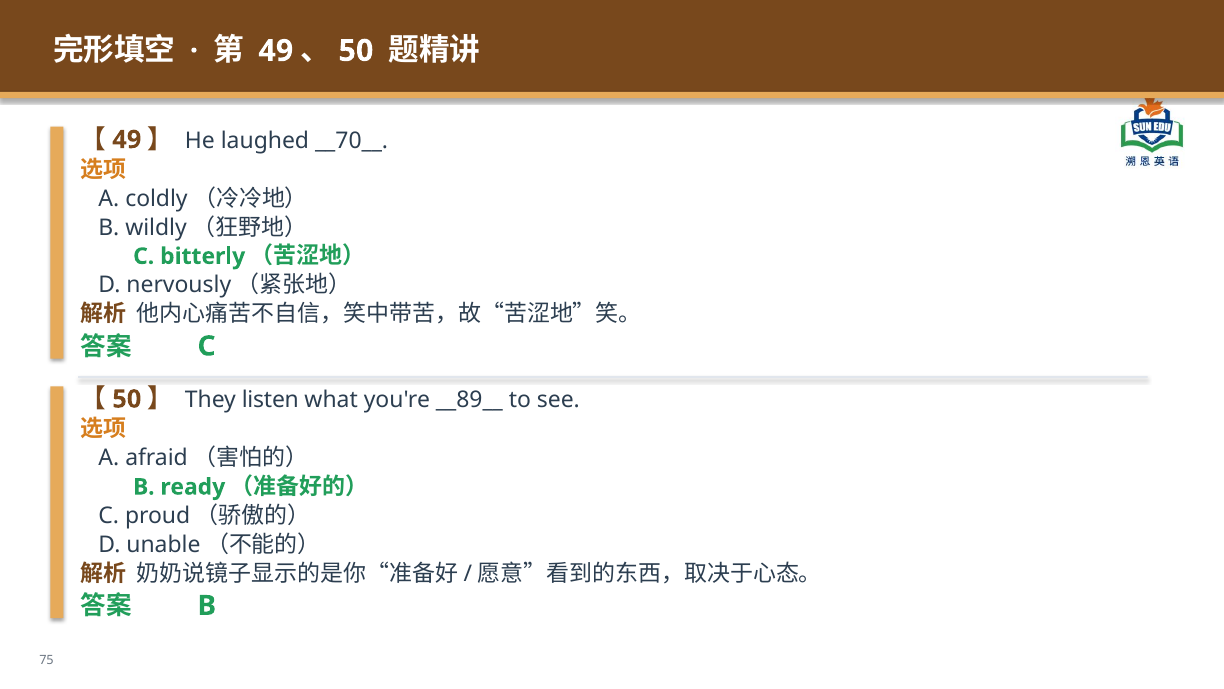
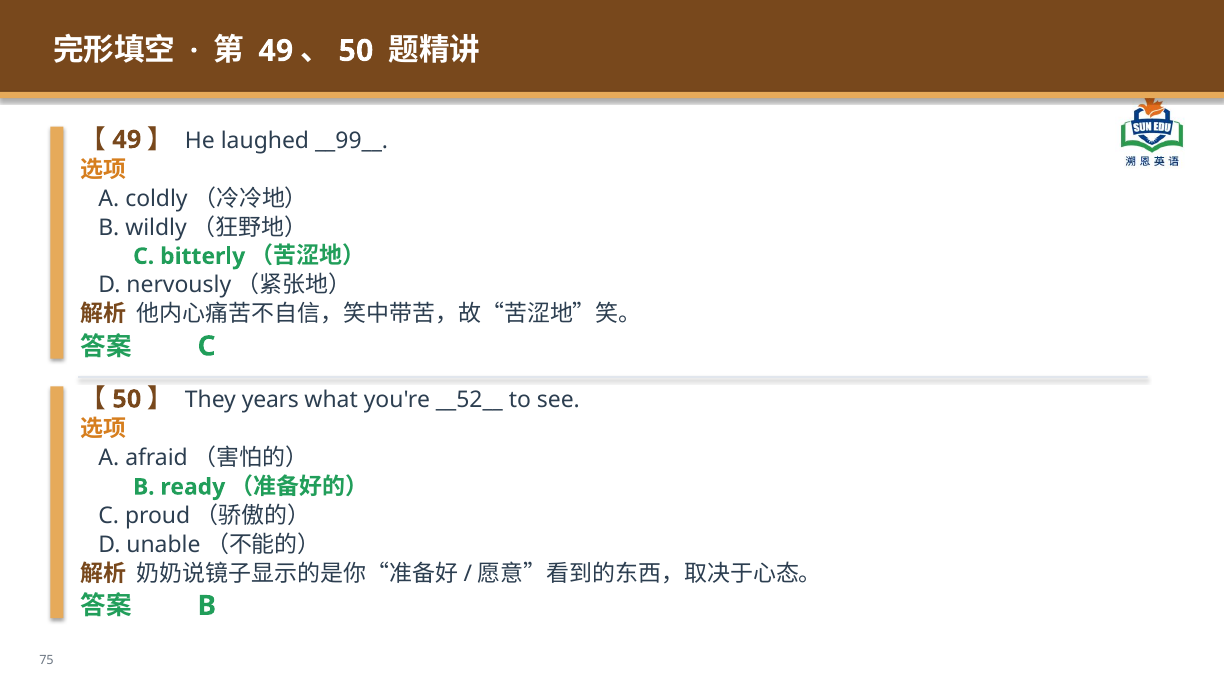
__70__: __70__ -> __99__
listen: listen -> years
__89__: __89__ -> __52__
